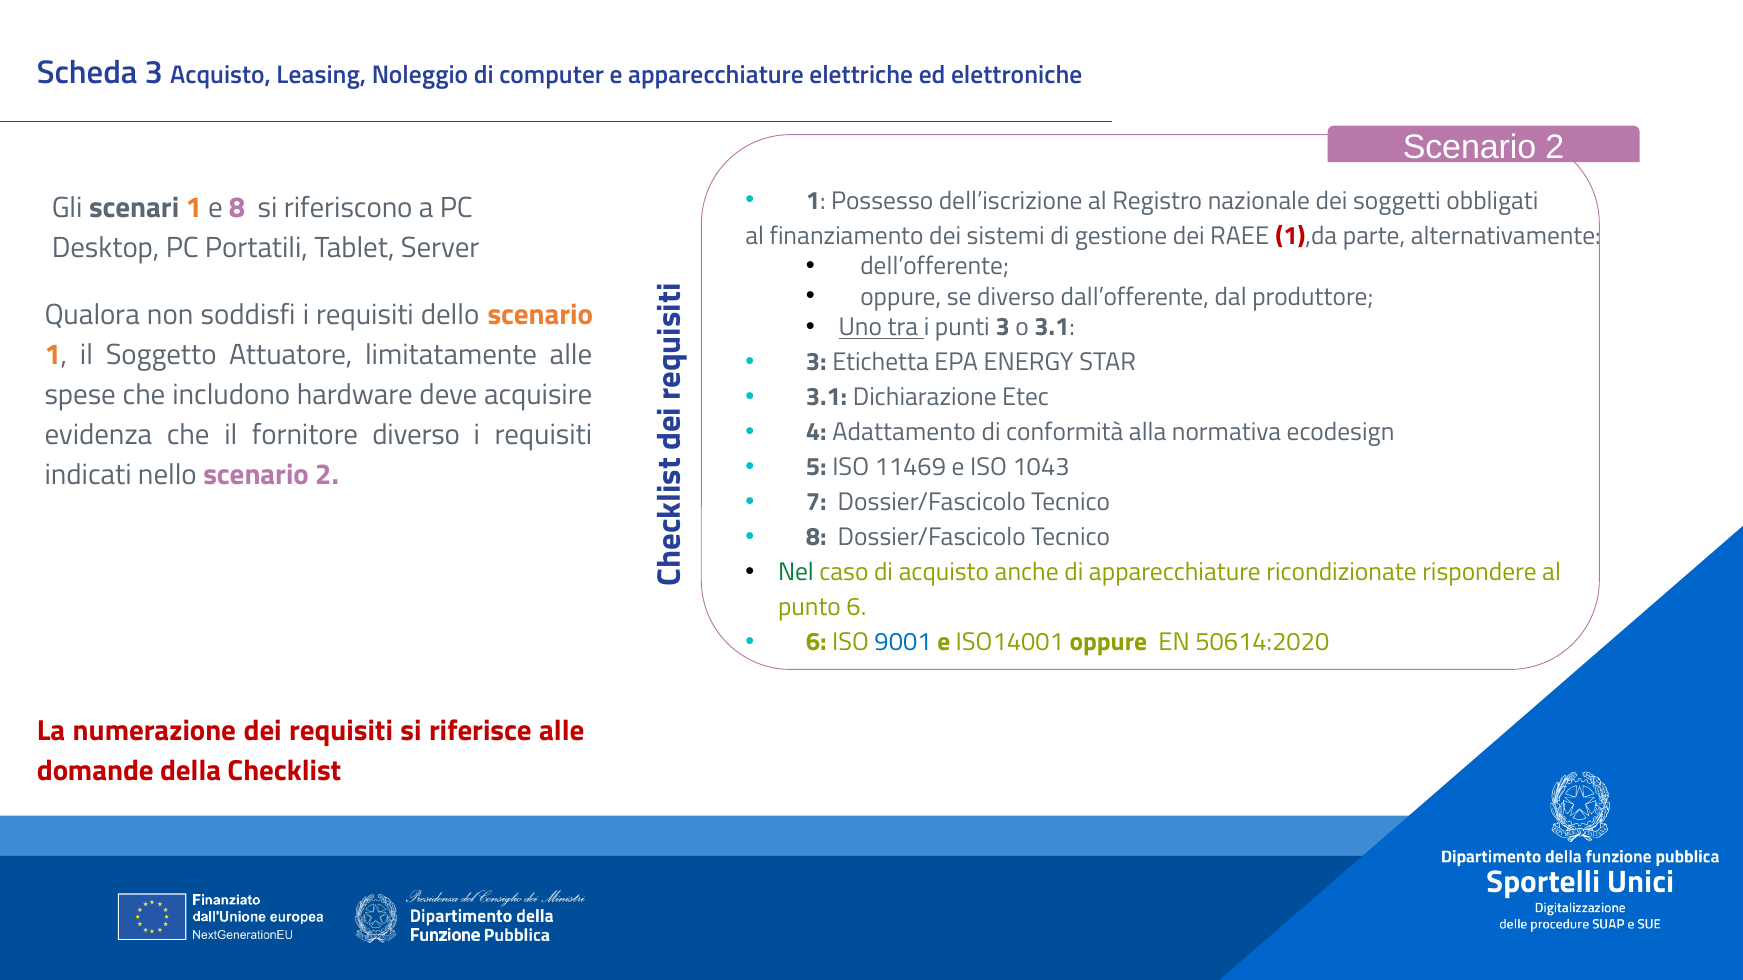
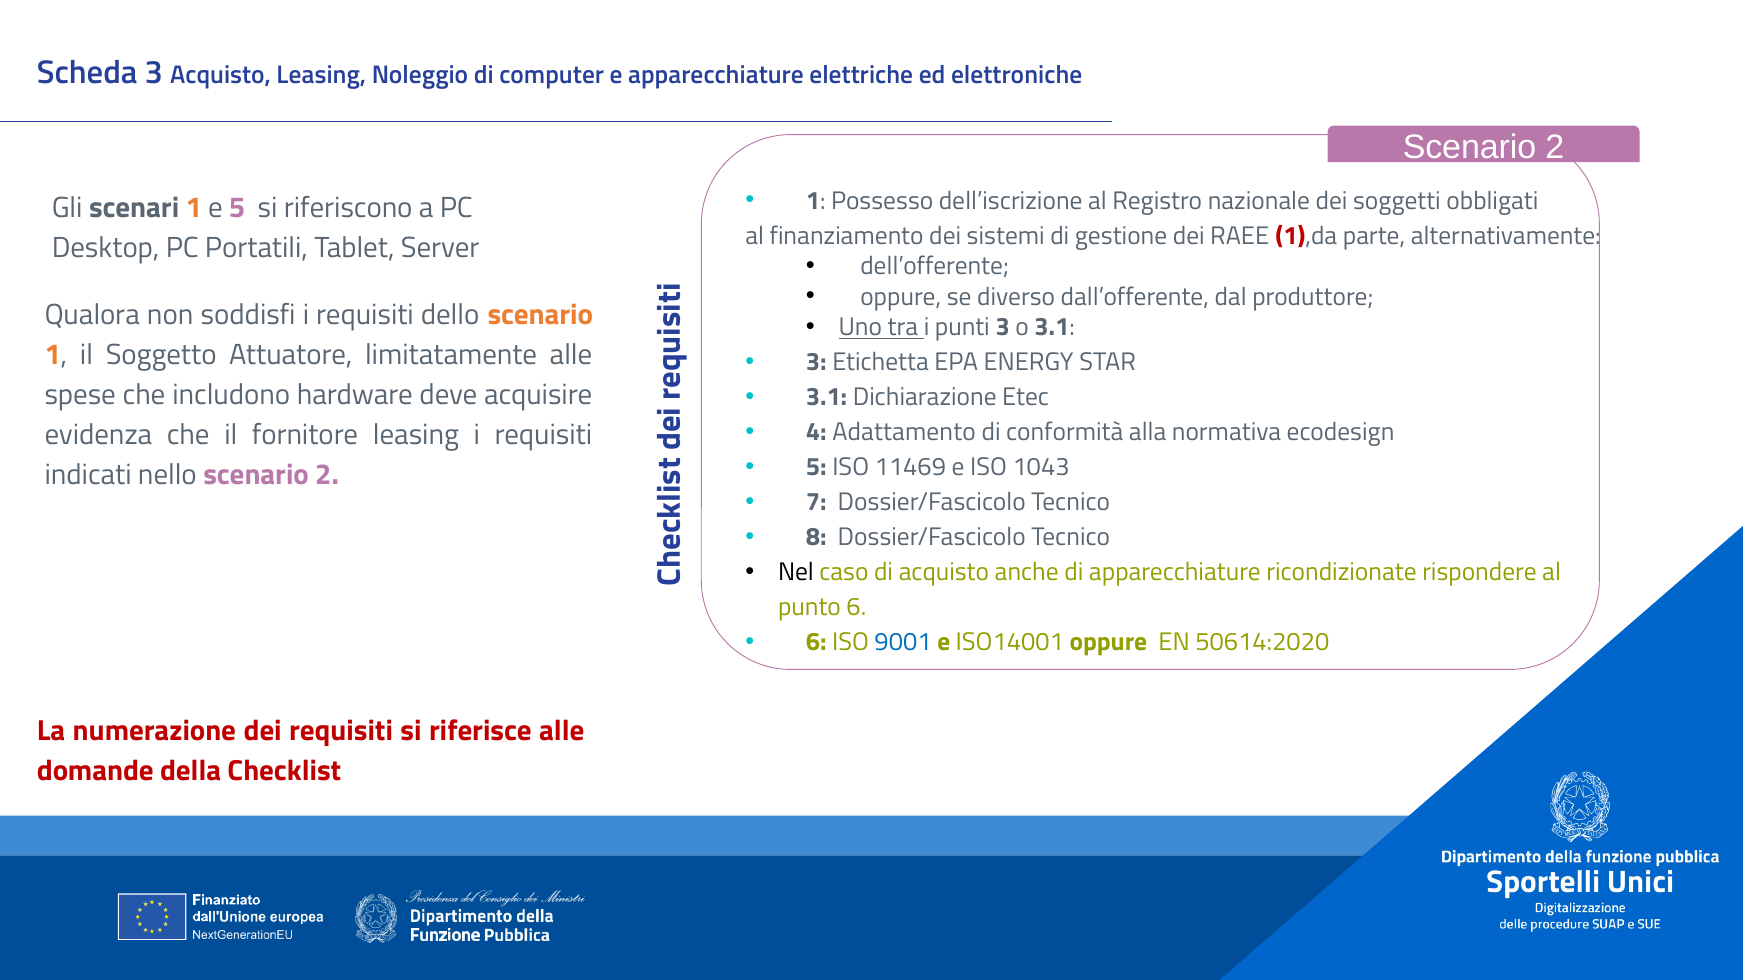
e 8: 8 -> 5
fornitore diverso: diverso -> leasing
Nel colour: green -> black
